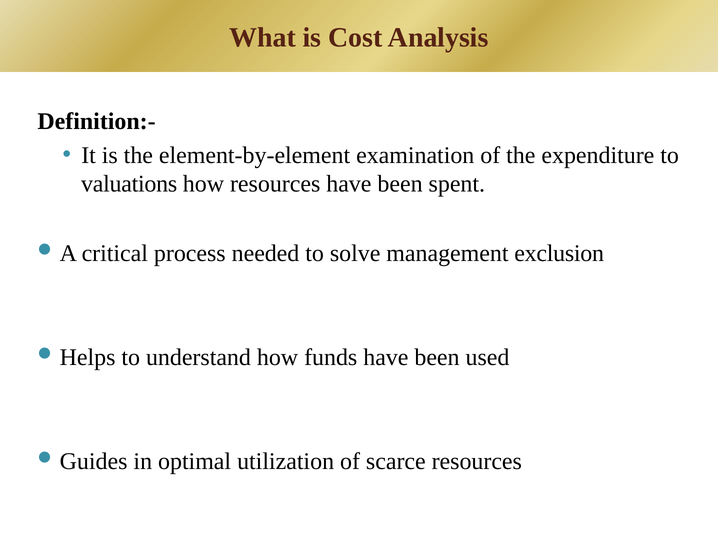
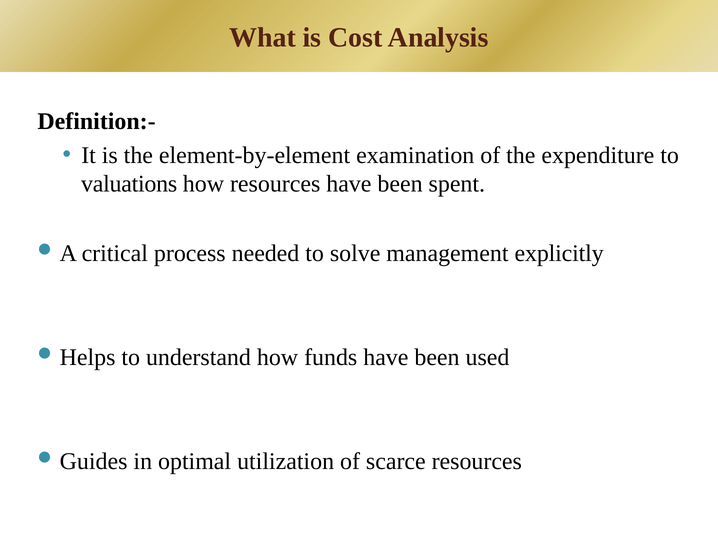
exclusion: exclusion -> explicitly
